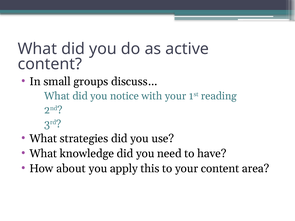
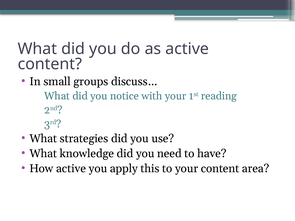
How about: about -> active
